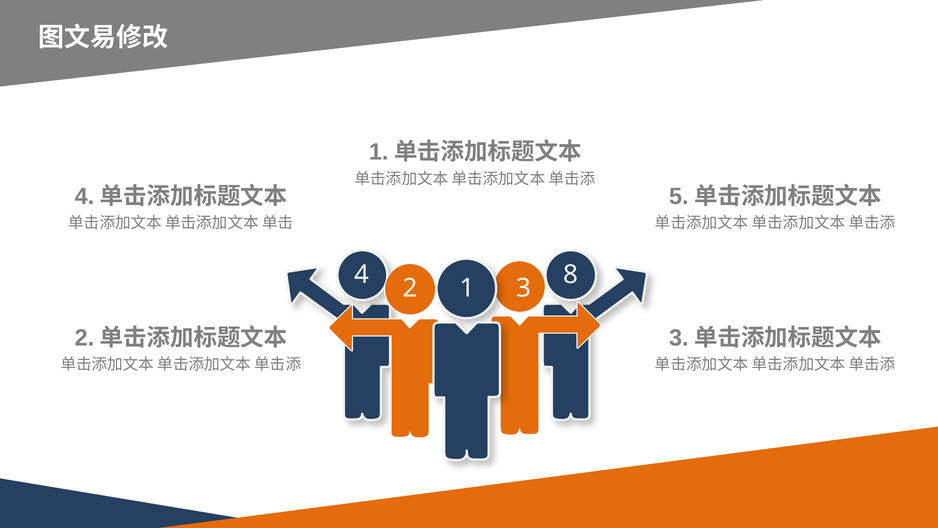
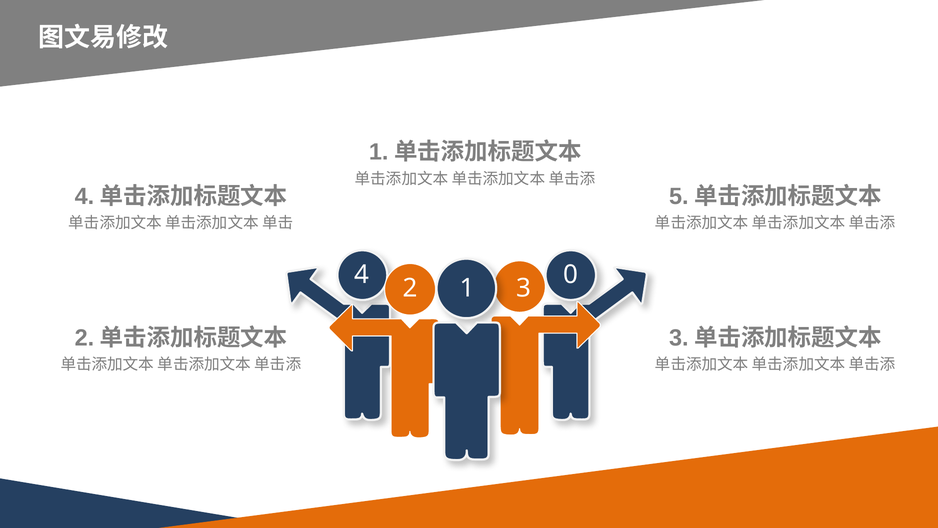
8: 8 -> 0
